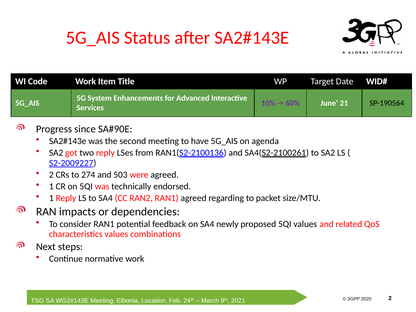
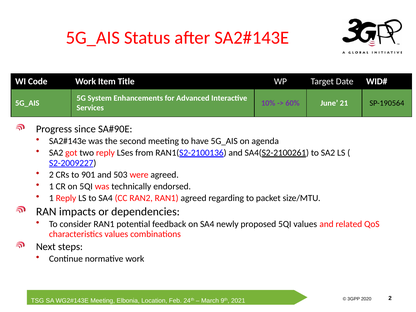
274: 274 -> 901
